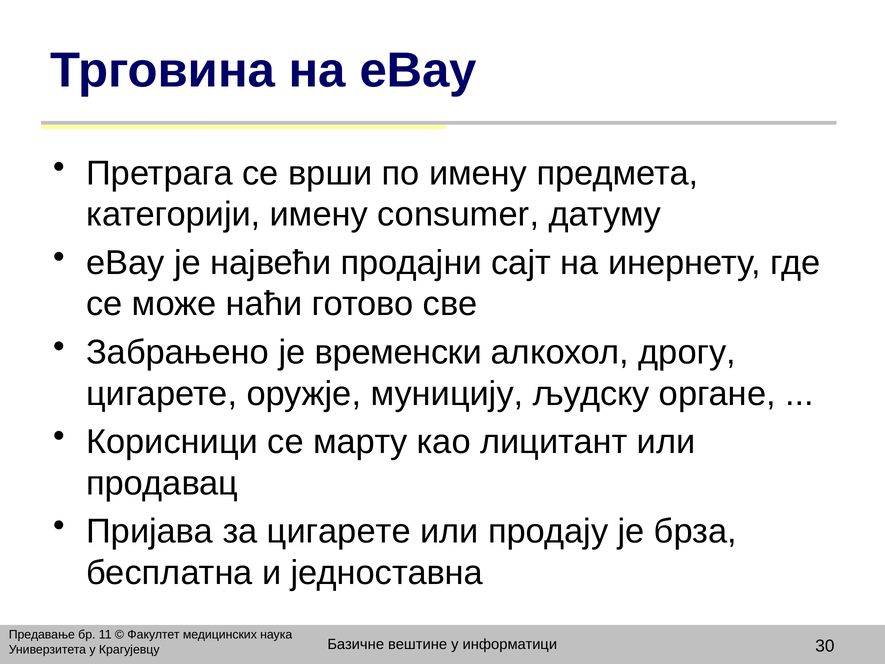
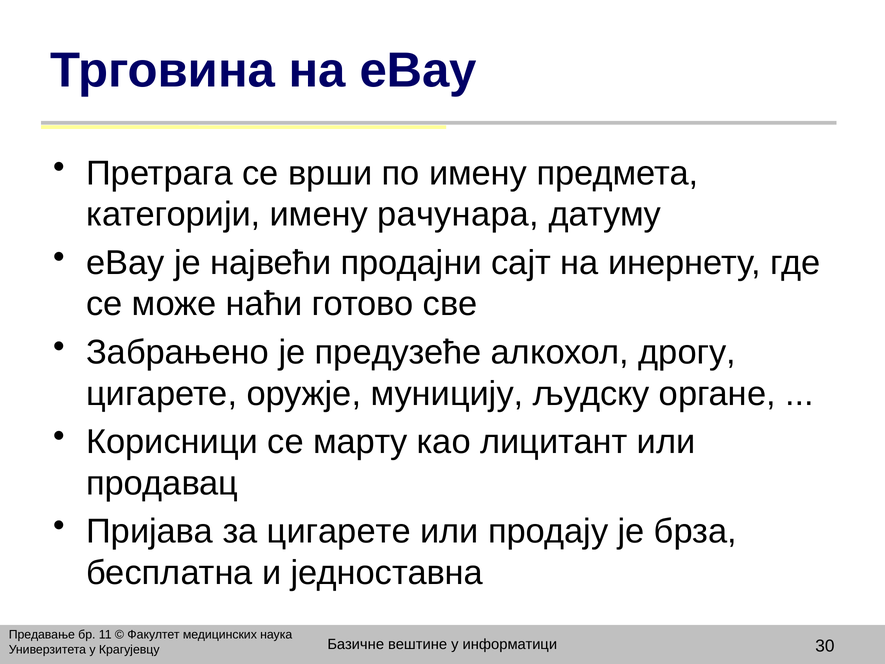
consumer: consumer -> рачунара
временски: временски -> предузеће
